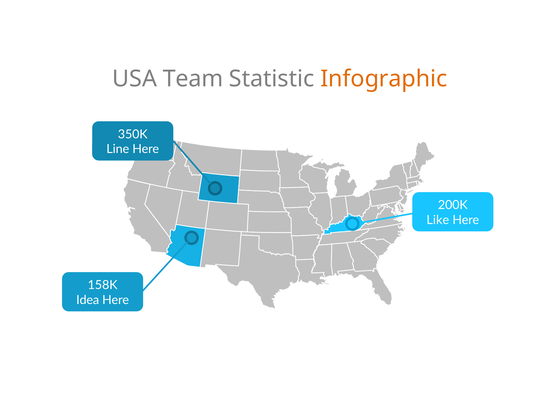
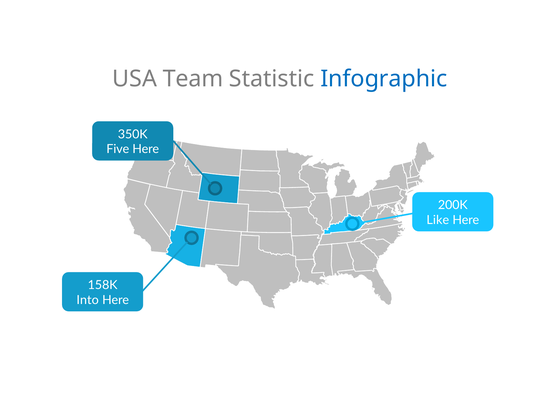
Infographic colour: orange -> blue
Line: Line -> Five
Idea: Idea -> Into
